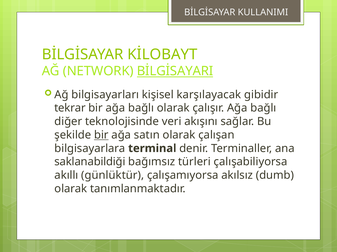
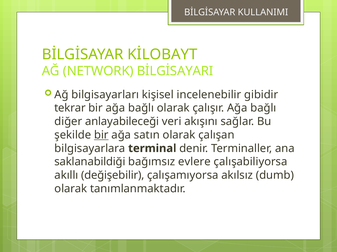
BİLGİSAYARI underline: present -> none
karşılayacak: karşılayacak -> incelenebilir
teknolojisinde: teknolojisinde -> anlayabileceği
türleri: türleri -> evlere
günlüktür: günlüktür -> değişebilir
